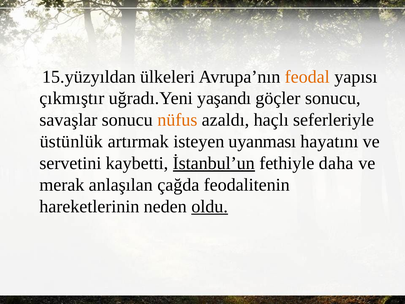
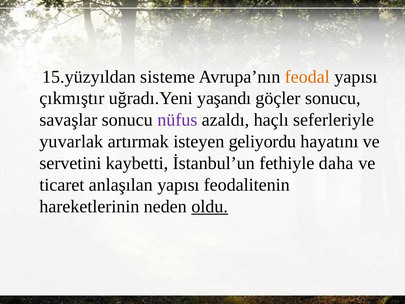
ülkeleri: ülkeleri -> sisteme
nüfus colour: orange -> purple
üstünlük: üstünlük -> yuvarlak
uyanması: uyanması -> geliyordu
İstanbul’un underline: present -> none
merak: merak -> ticaret
anlaşılan çağda: çağda -> yapısı
